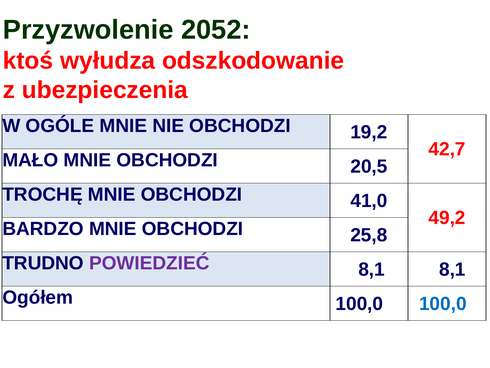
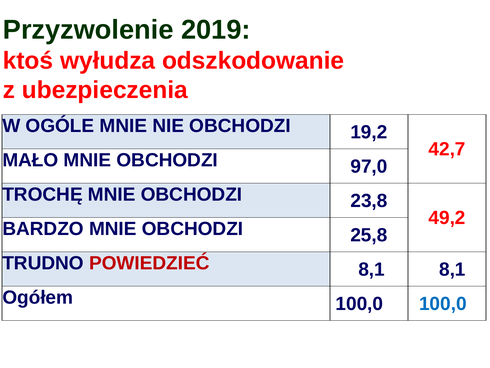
2052: 2052 -> 2019
20,5: 20,5 -> 97,0
41,0: 41,0 -> 23,8
POWIEDZIEĆ colour: purple -> red
